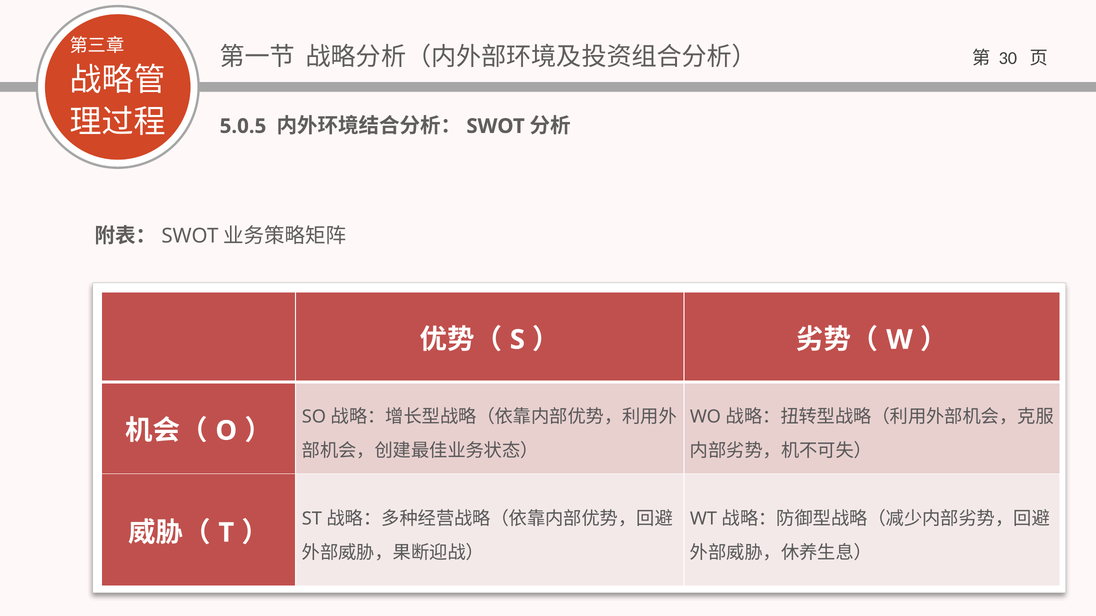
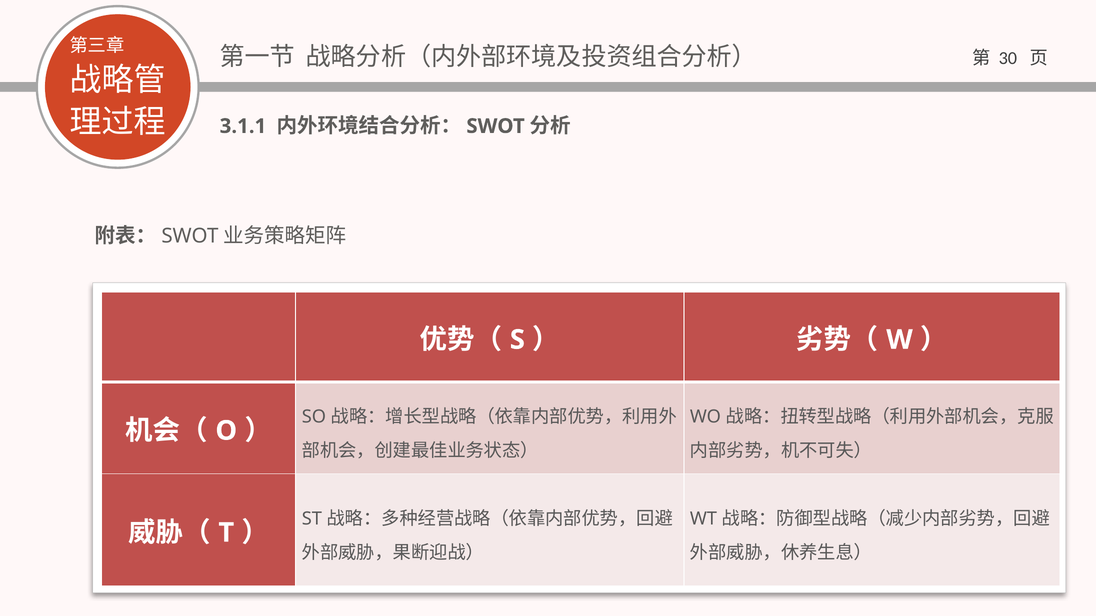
5.0.5: 5.0.5 -> 3.1.1
